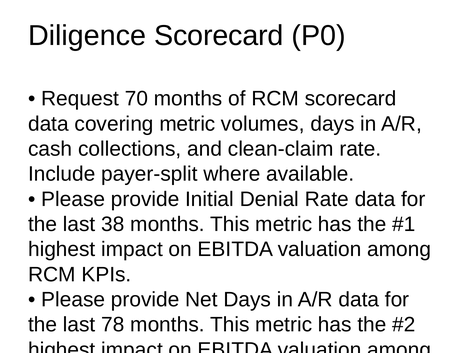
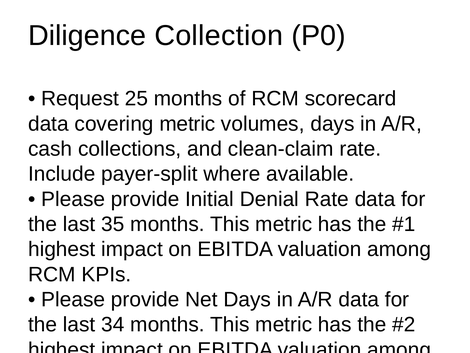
Diligence Scorecard: Scorecard -> Collection
70: 70 -> 25
38: 38 -> 35
78: 78 -> 34
